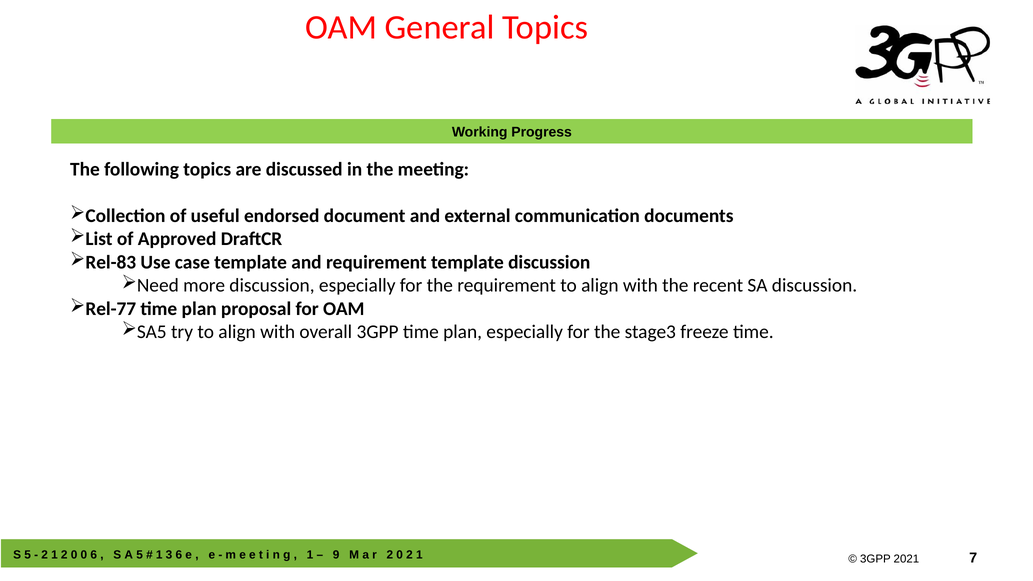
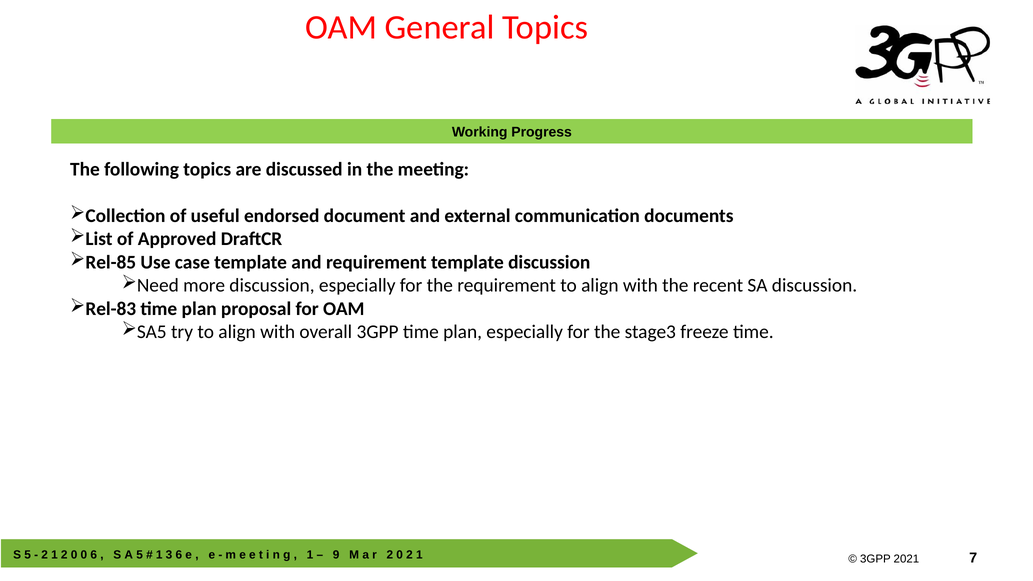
Rel-83: Rel-83 -> Rel-85
Rel-77: Rel-77 -> Rel-83
